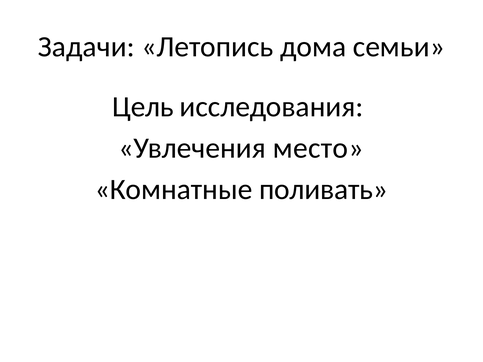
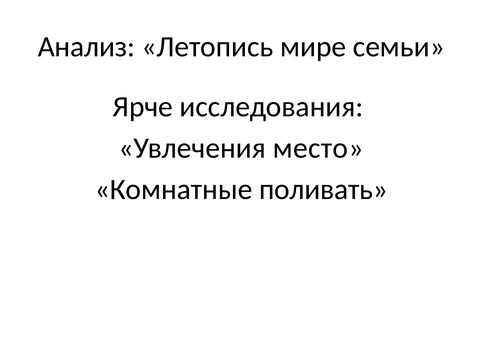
Задачи: Задачи -> Анализ
дома: дома -> мире
Цель: Цель -> Ярче
